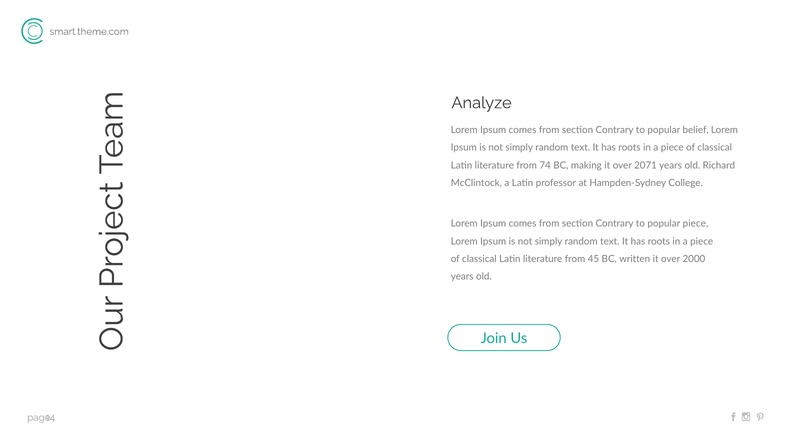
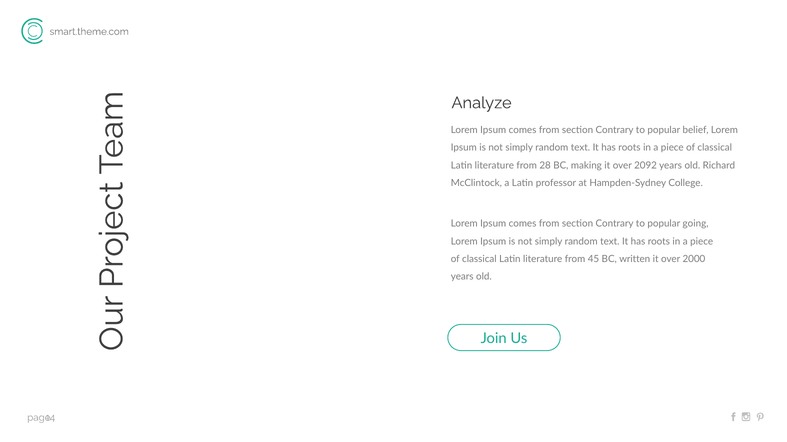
74: 74 -> 28
2071: 2071 -> 2092
popular piece: piece -> going
